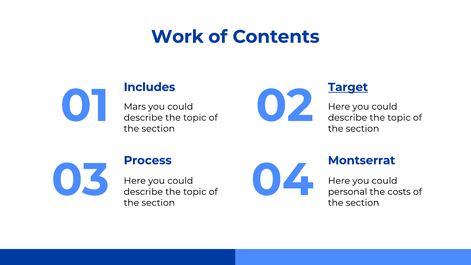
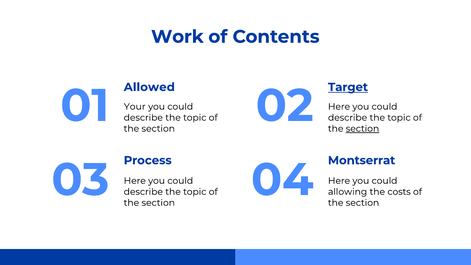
Includes: Includes -> Allowed
Mars: Mars -> Your
section at (362, 129) underline: none -> present
personal: personal -> allowing
